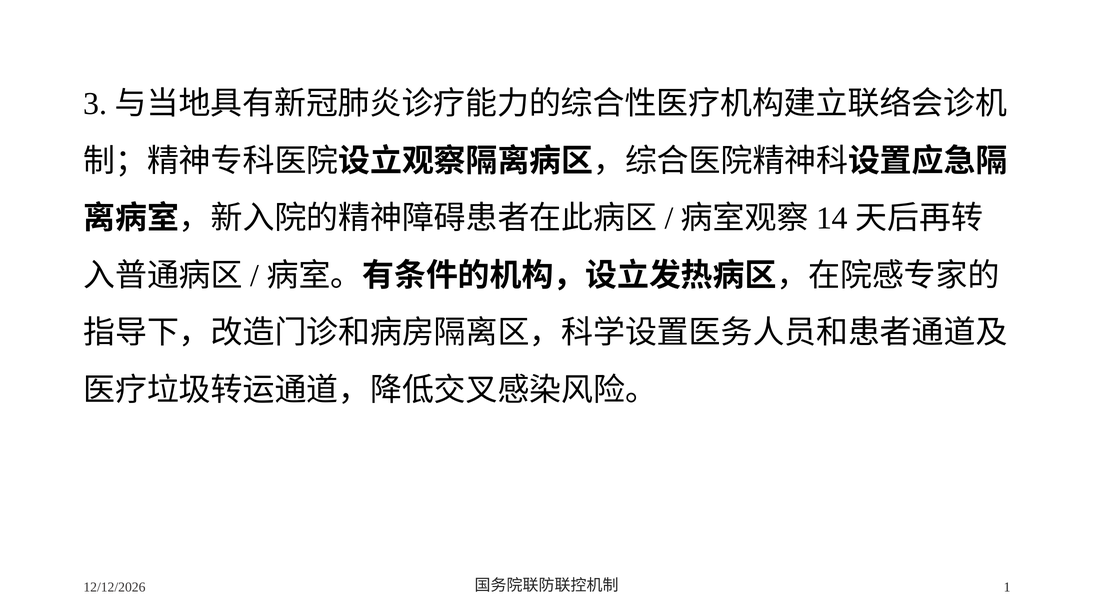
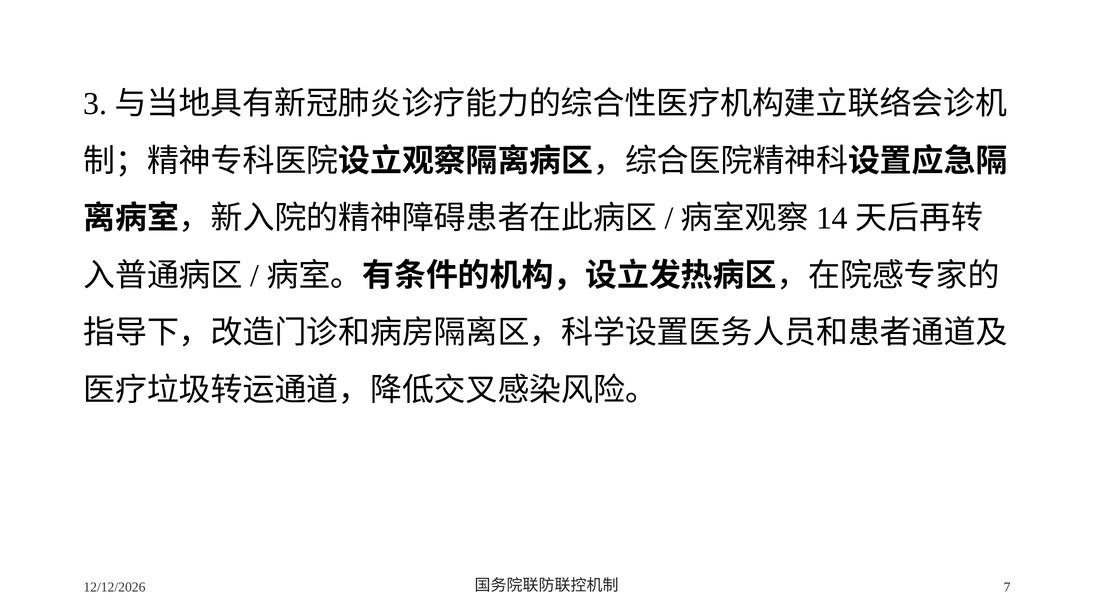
1: 1 -> 7
